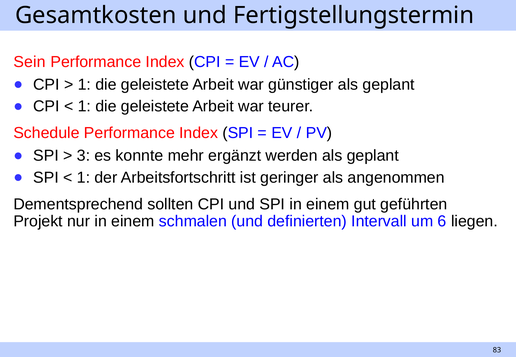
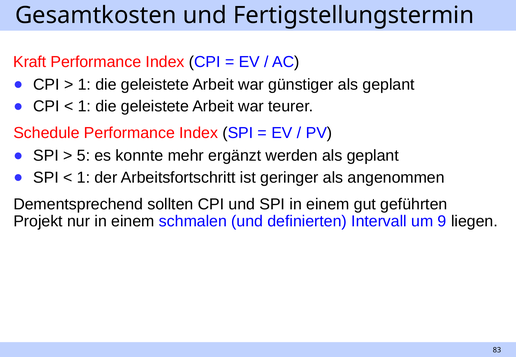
Sein: Sein -> Kraft
3: 3 -> 5
6: 6 -> 9
